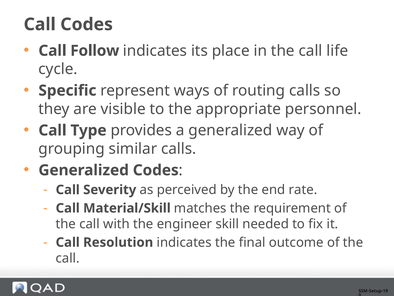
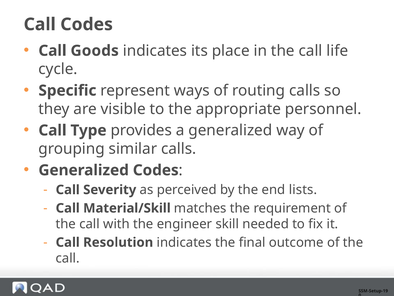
Follow: Follow -> Goods
rate: rate -> lists
